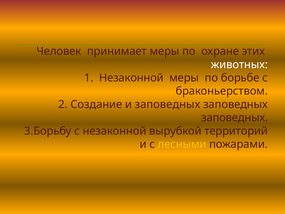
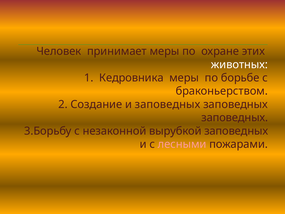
1 Незаконной: Незаконной -> Кедровника
вырубкой территорий: территорий -> заповедных
лесными colour: yellow -> pink
